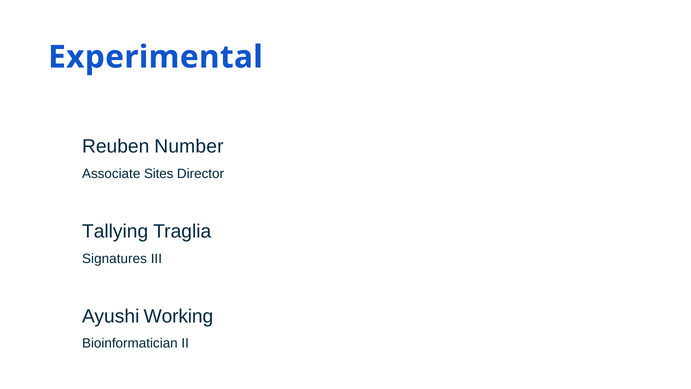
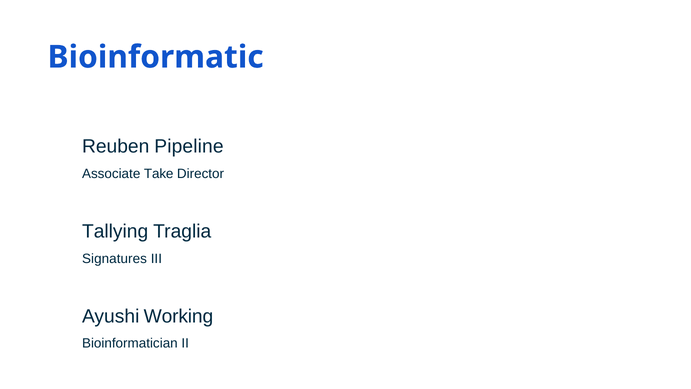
Experimental: Experimental -> Bioinformatic
Number: Number -> Pipeline
Sites: Sites -> Take
